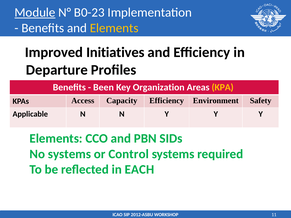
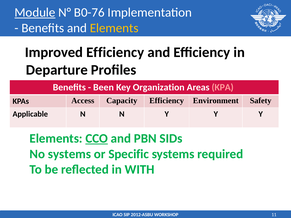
B0-23: B0-23 -> B0-76
Improved Initiatives: Initiatives -> Efficiency
KPA colour: yellow -> pink
CCO underline: none -> present
Control: Control -> Specific
EACH: EACH -> WITH
